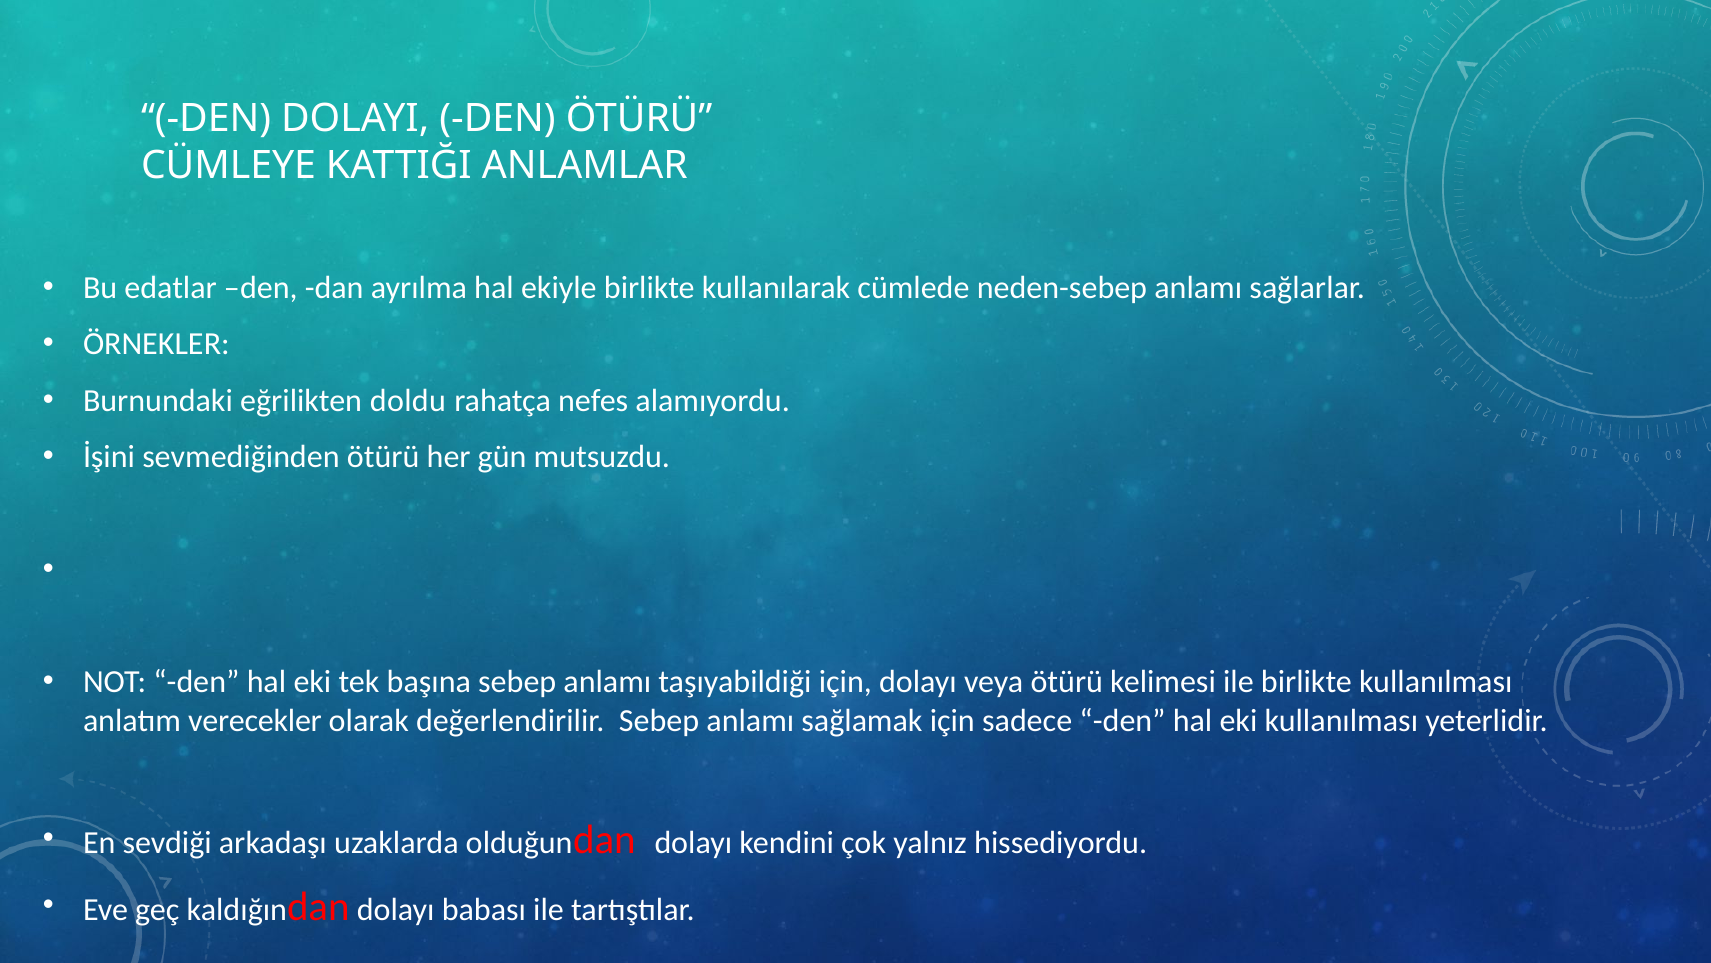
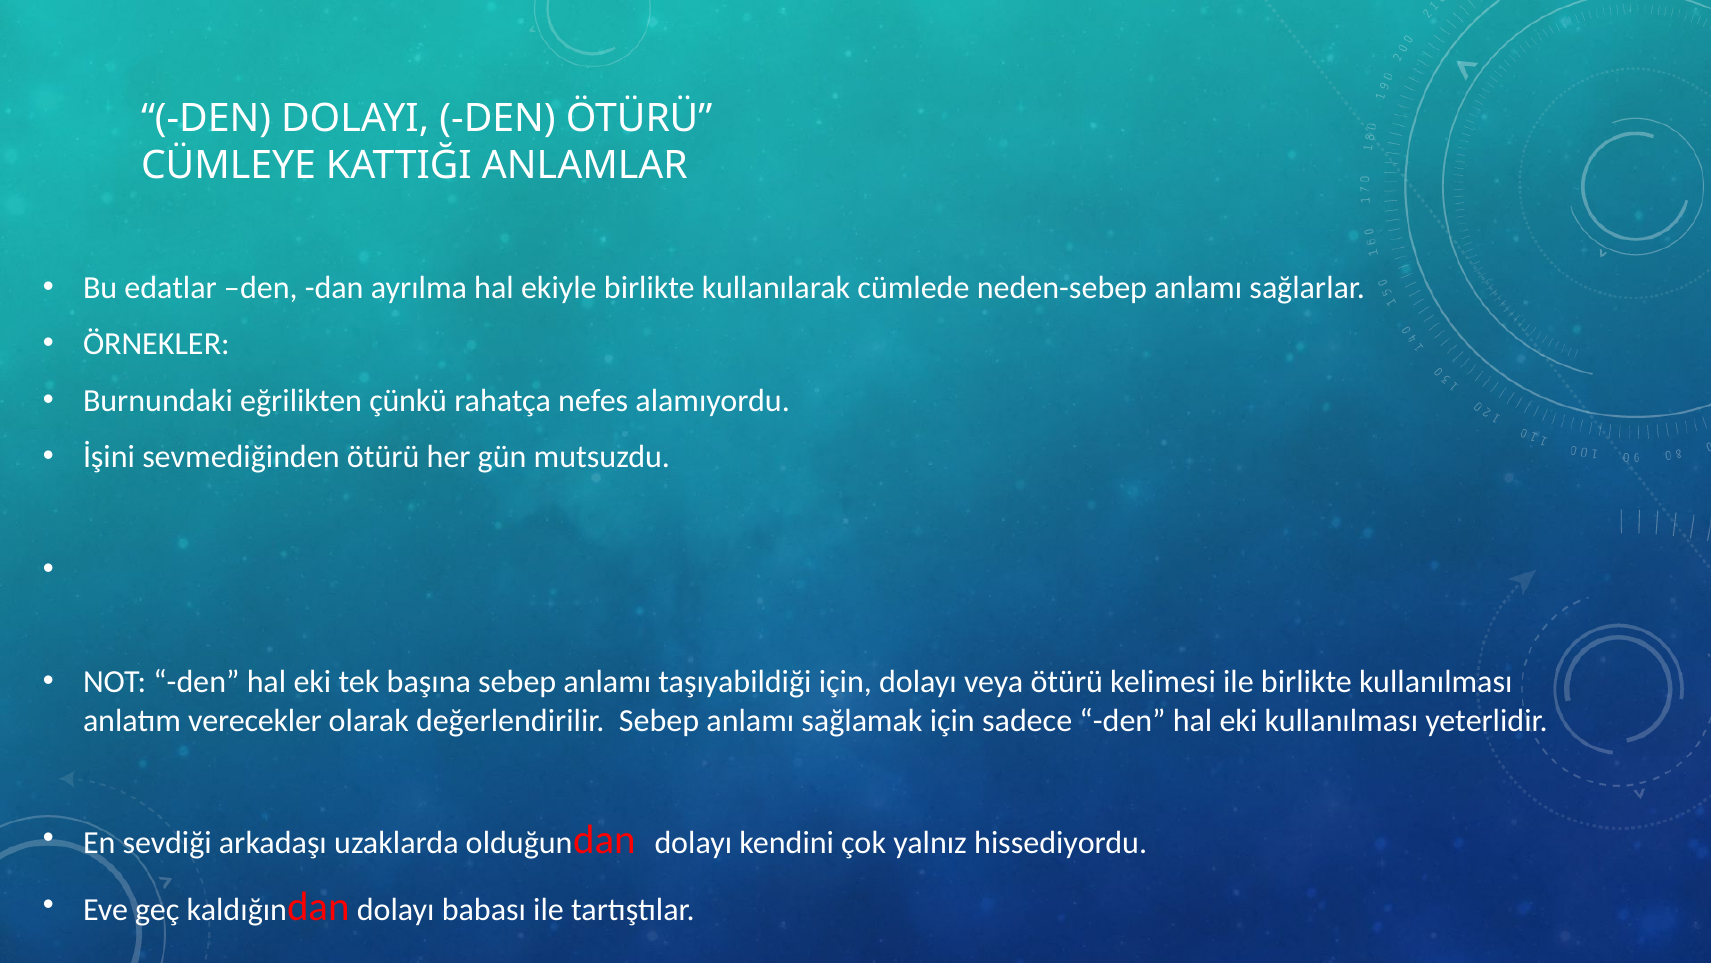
doldu: doldu -> çünkü
